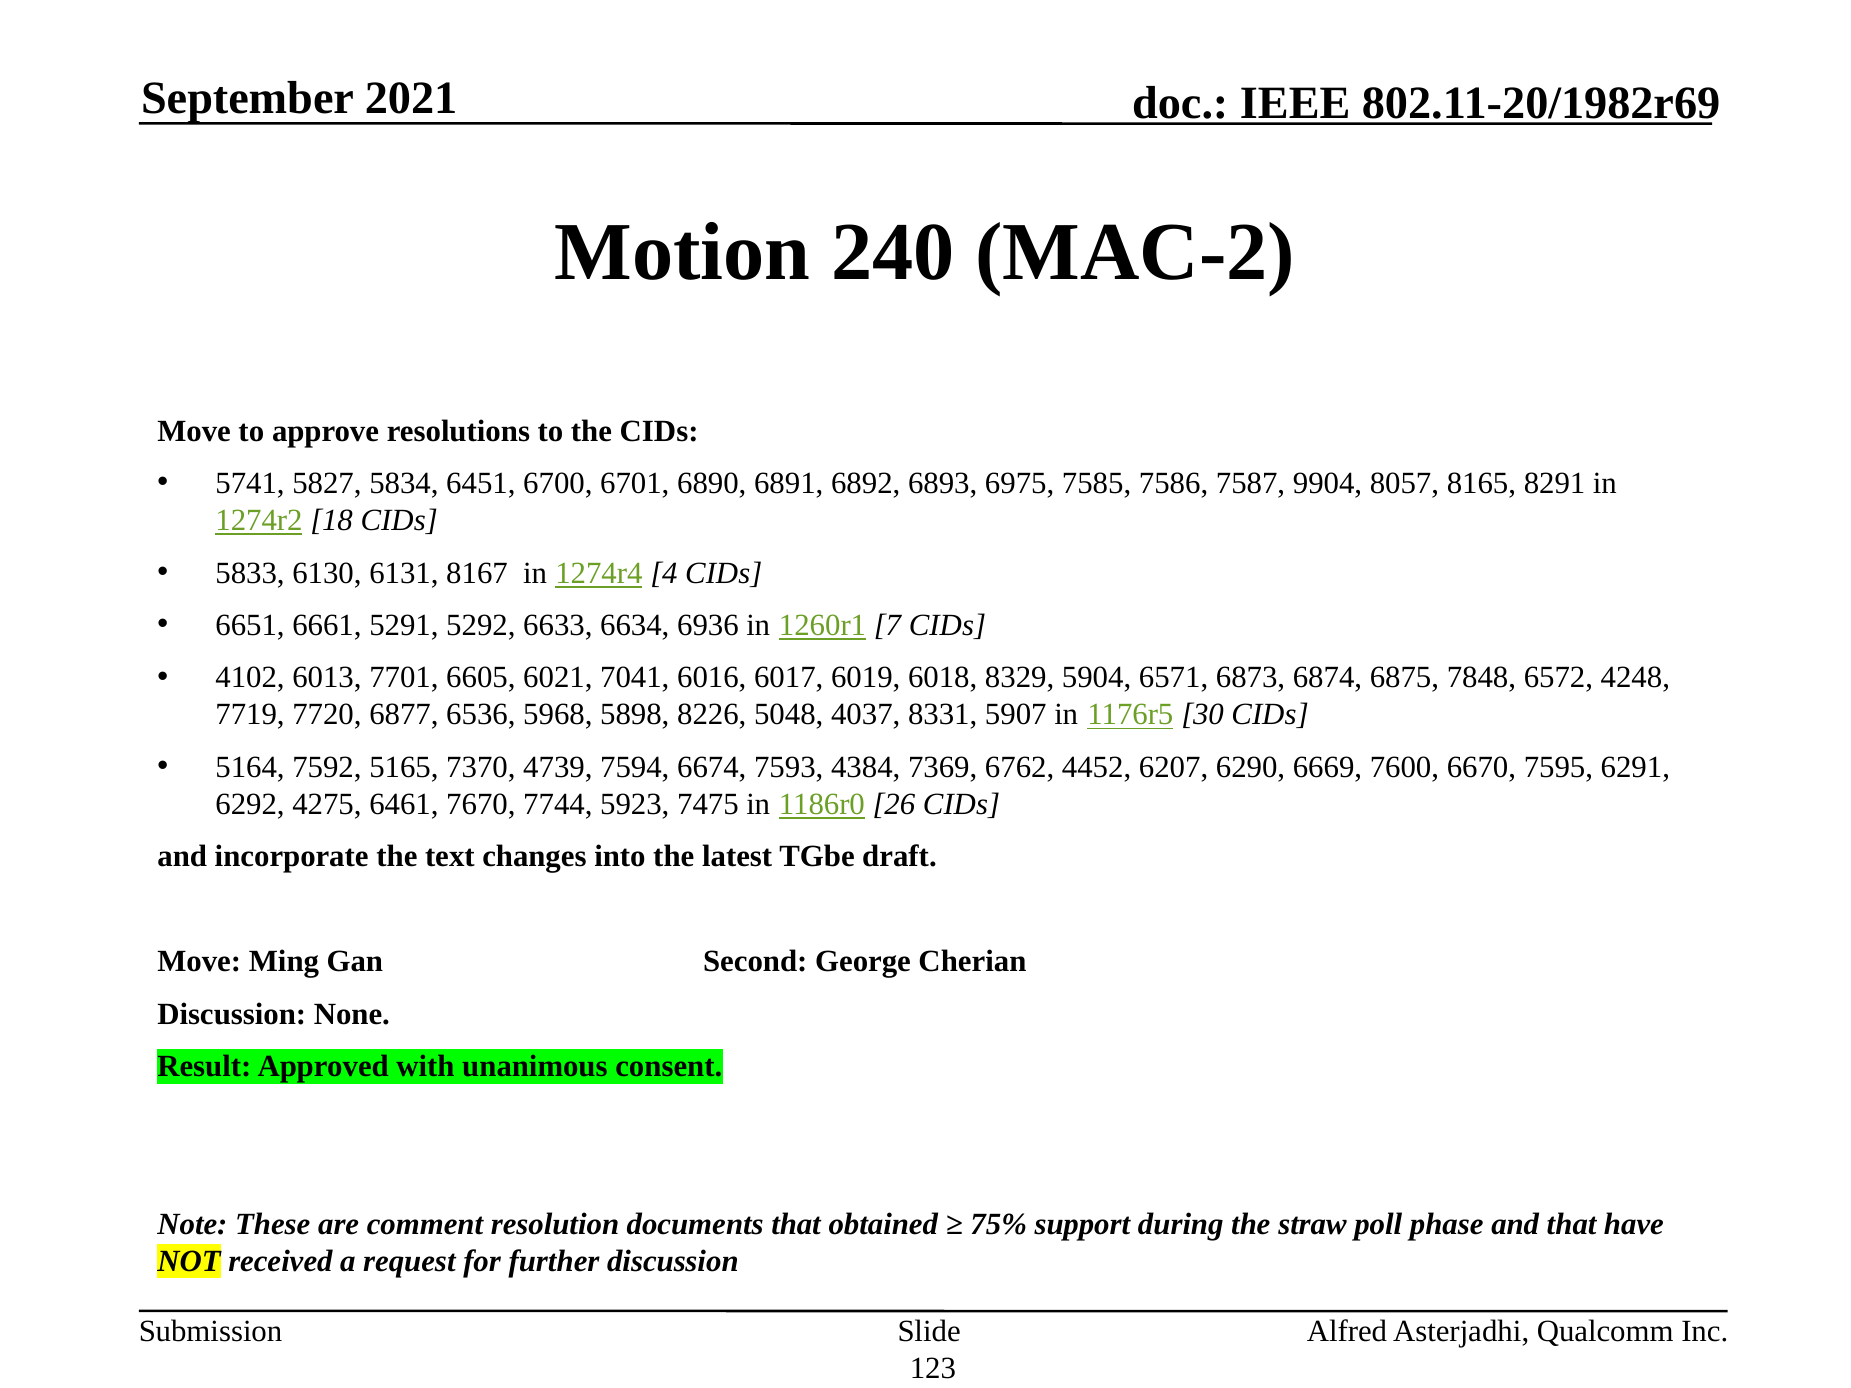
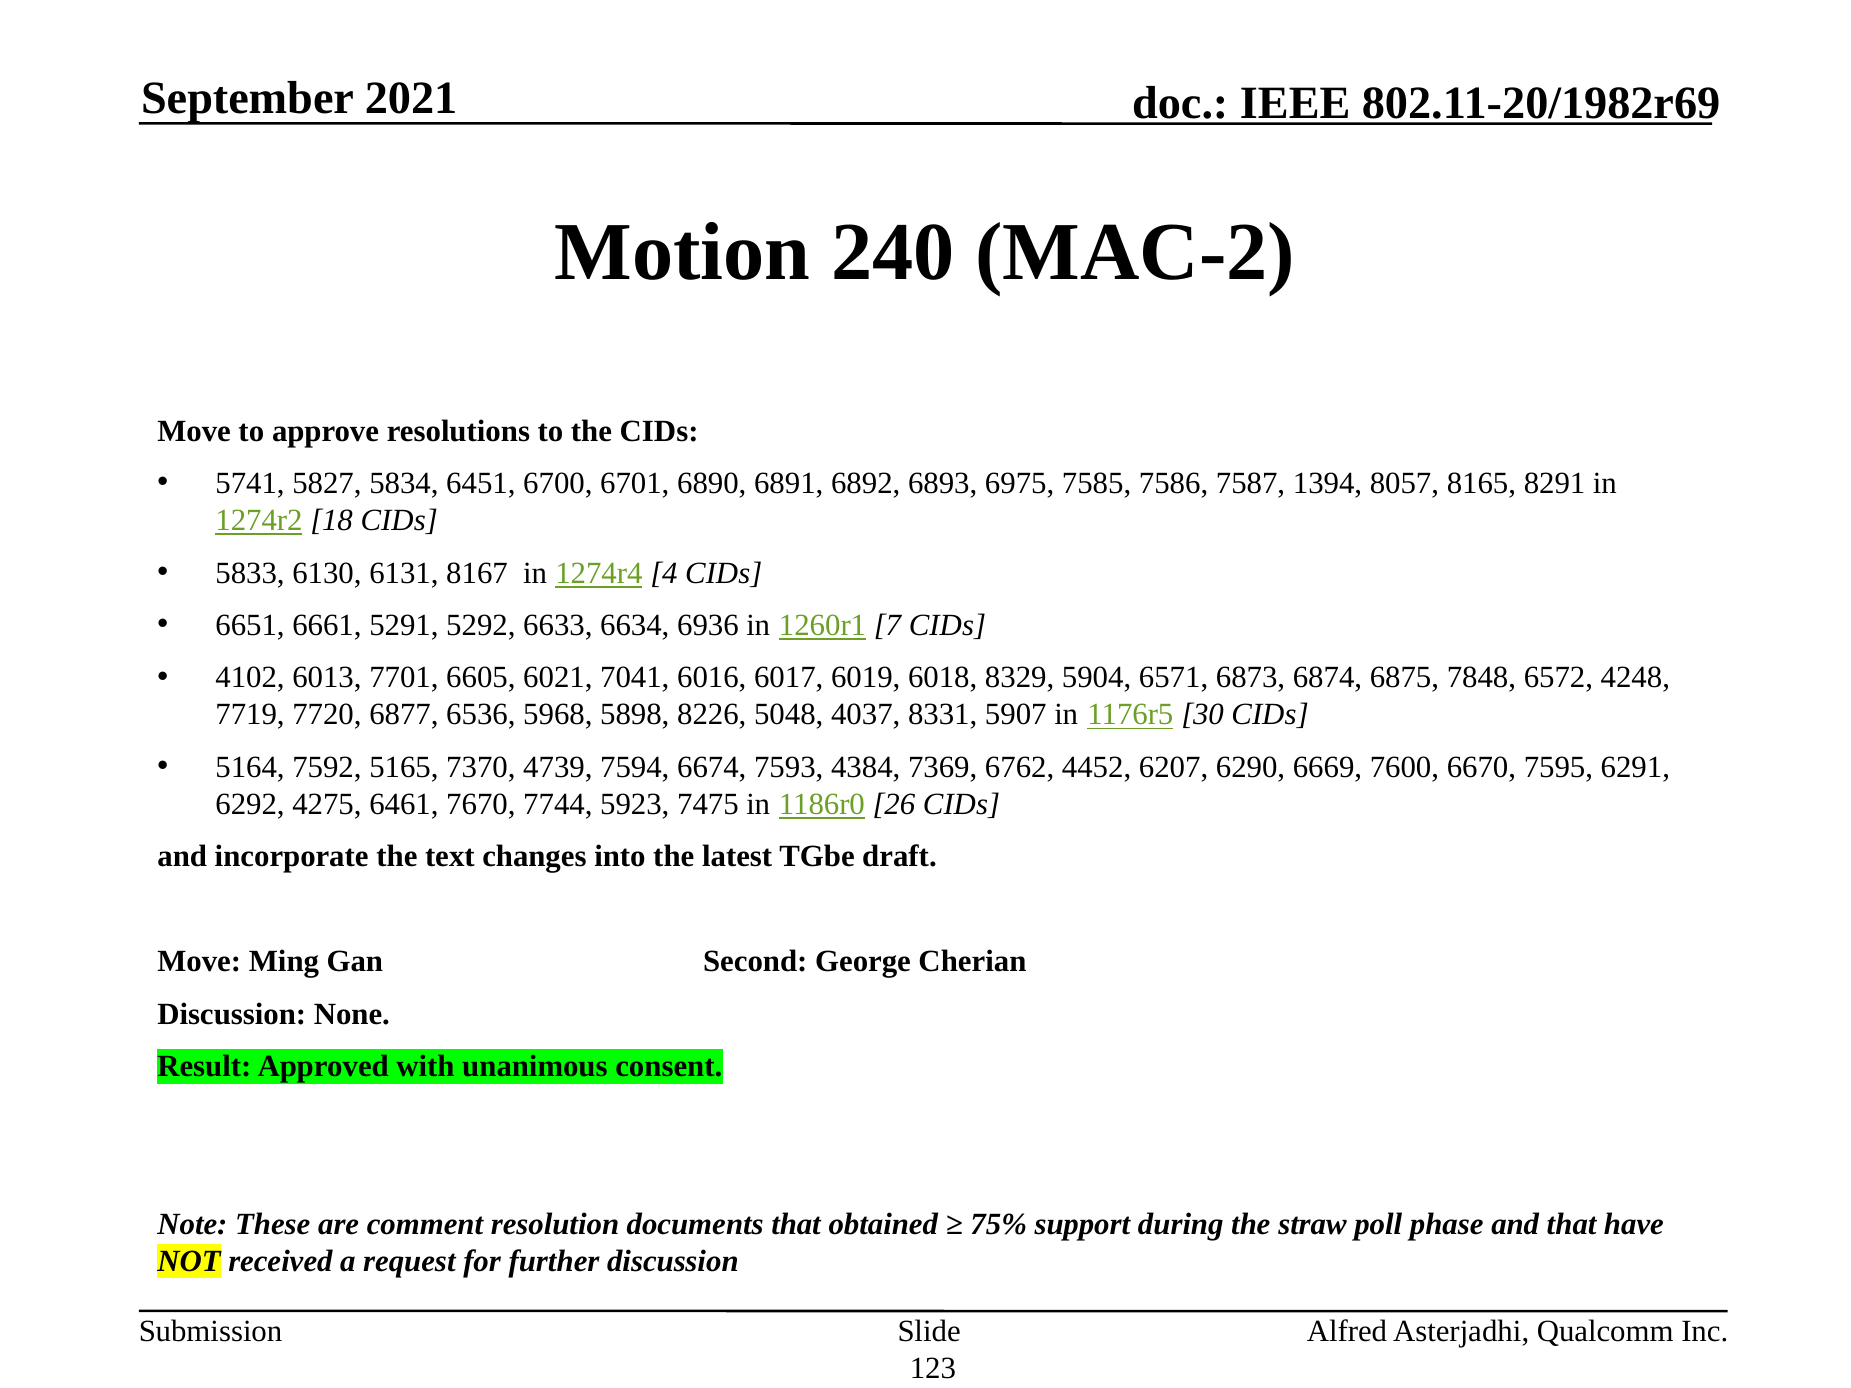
9904: 9904 -> 1394
